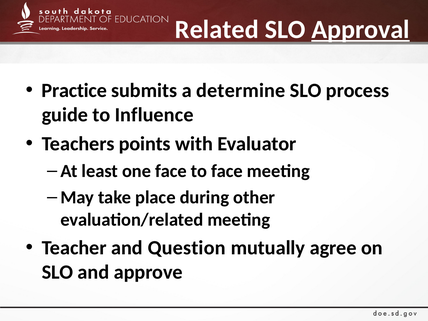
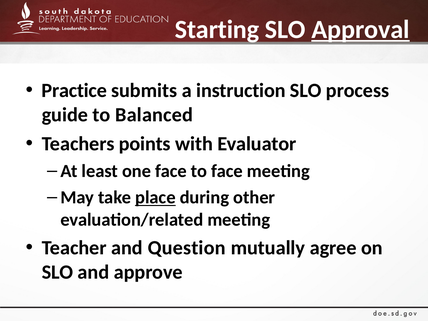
Related: Related -> Starting
determine: determine -> instruction
Influence: Influence -> Balanced
place underline: none -> present
